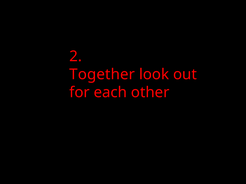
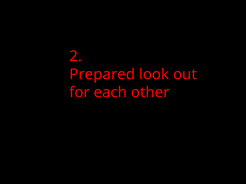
Together: Together -> Prepared
